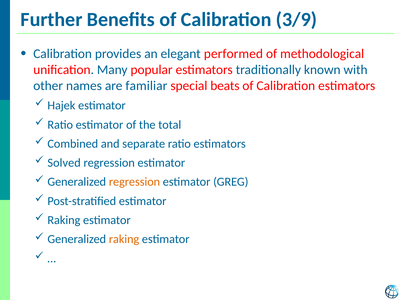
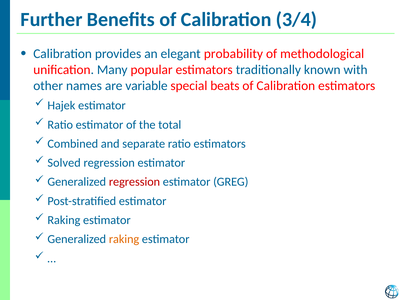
3/9: 3/9 -> 3/4
performed: performed -> probability
familiar: familiar -> variable
regression at (134, 182) colour: orange -> red
